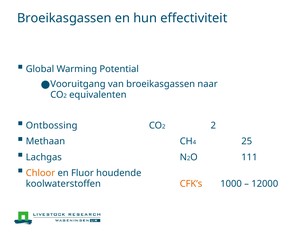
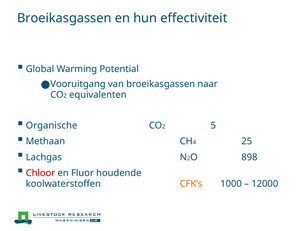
Ontbossing: Ontbossing -> Organische
2 at (213, 126): 2 -> 5
111: 111 -> 898
Chloor colour: orange -> red
